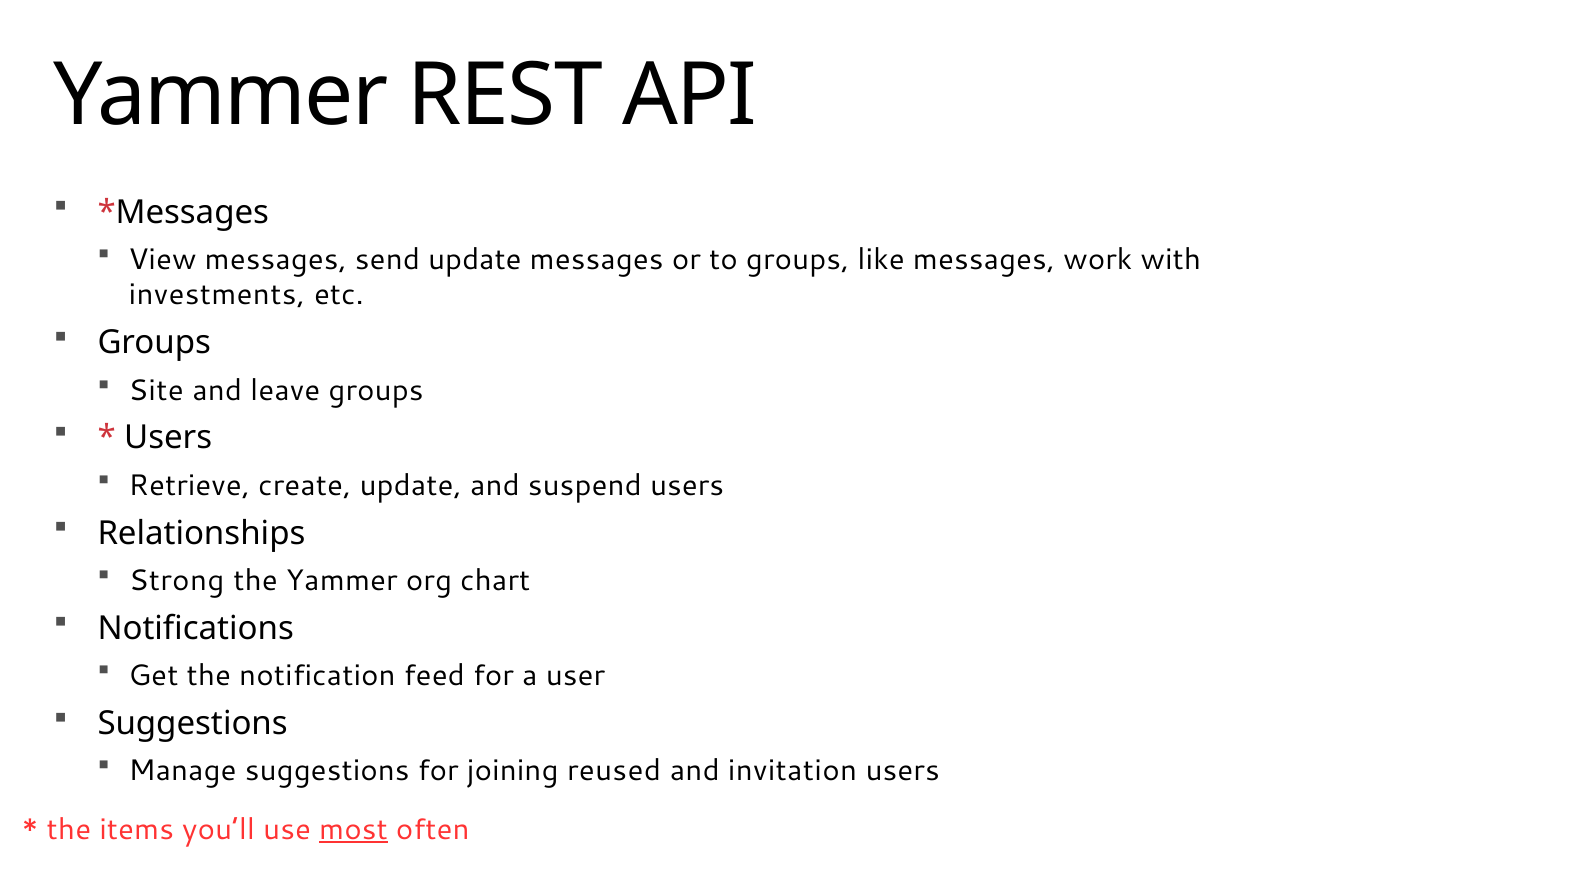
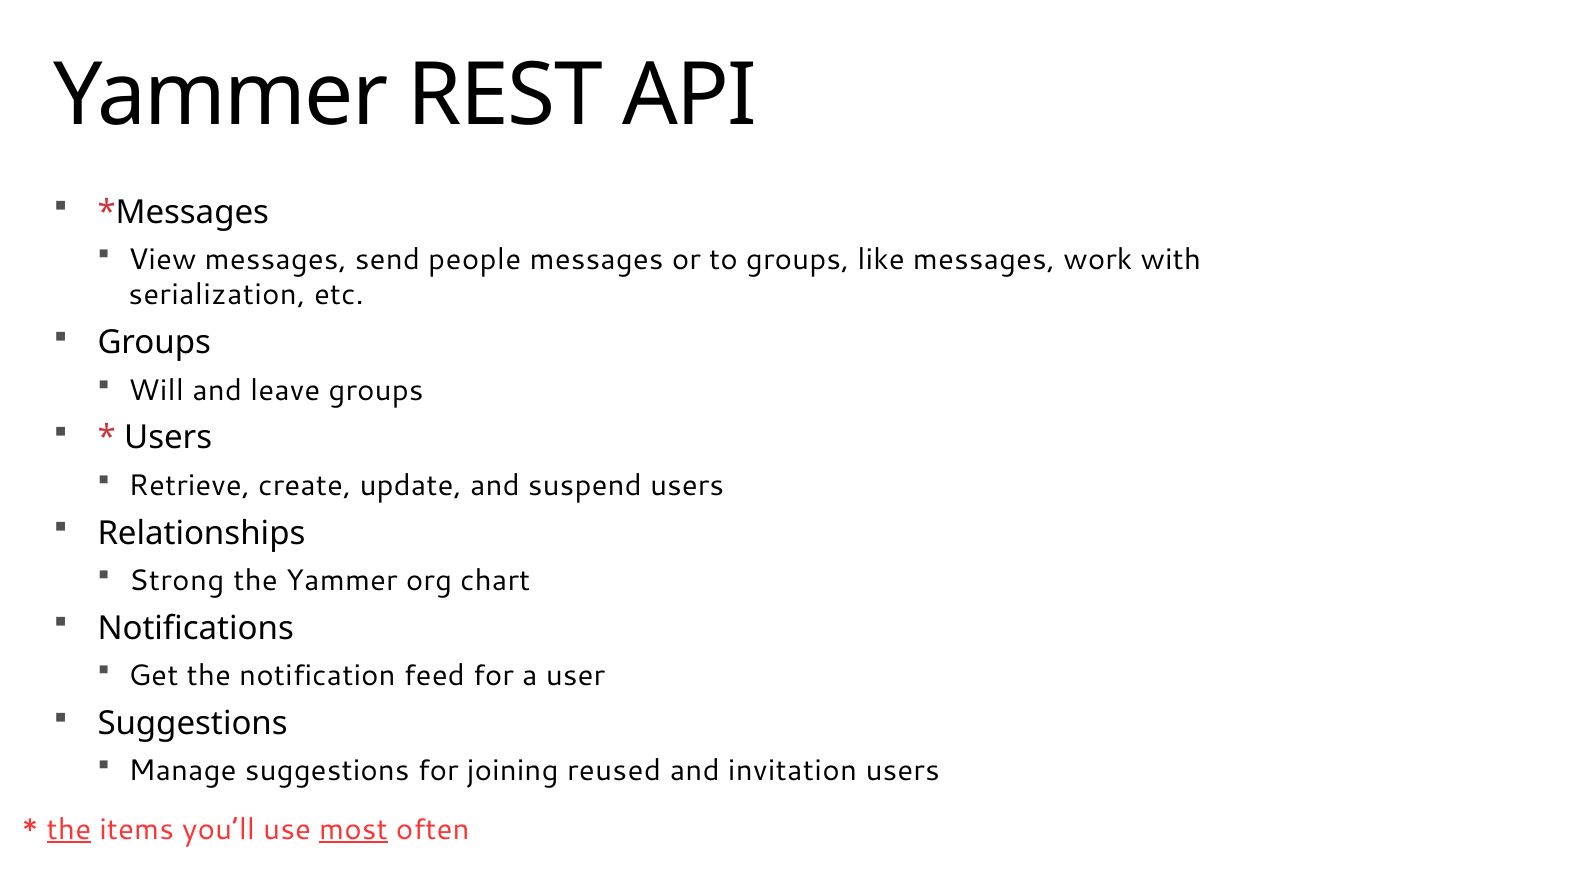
send update: update -> people
investments: investments -> serialization
Site: Site -> Will
the at (69, 829) underline: none -> present
